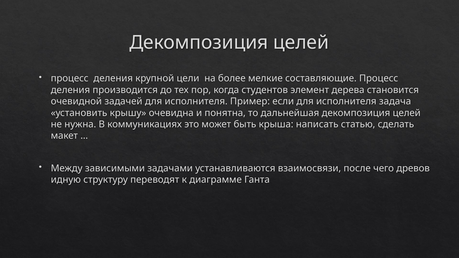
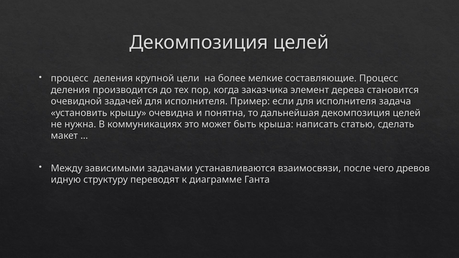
студентов: студентов -> заказчика
